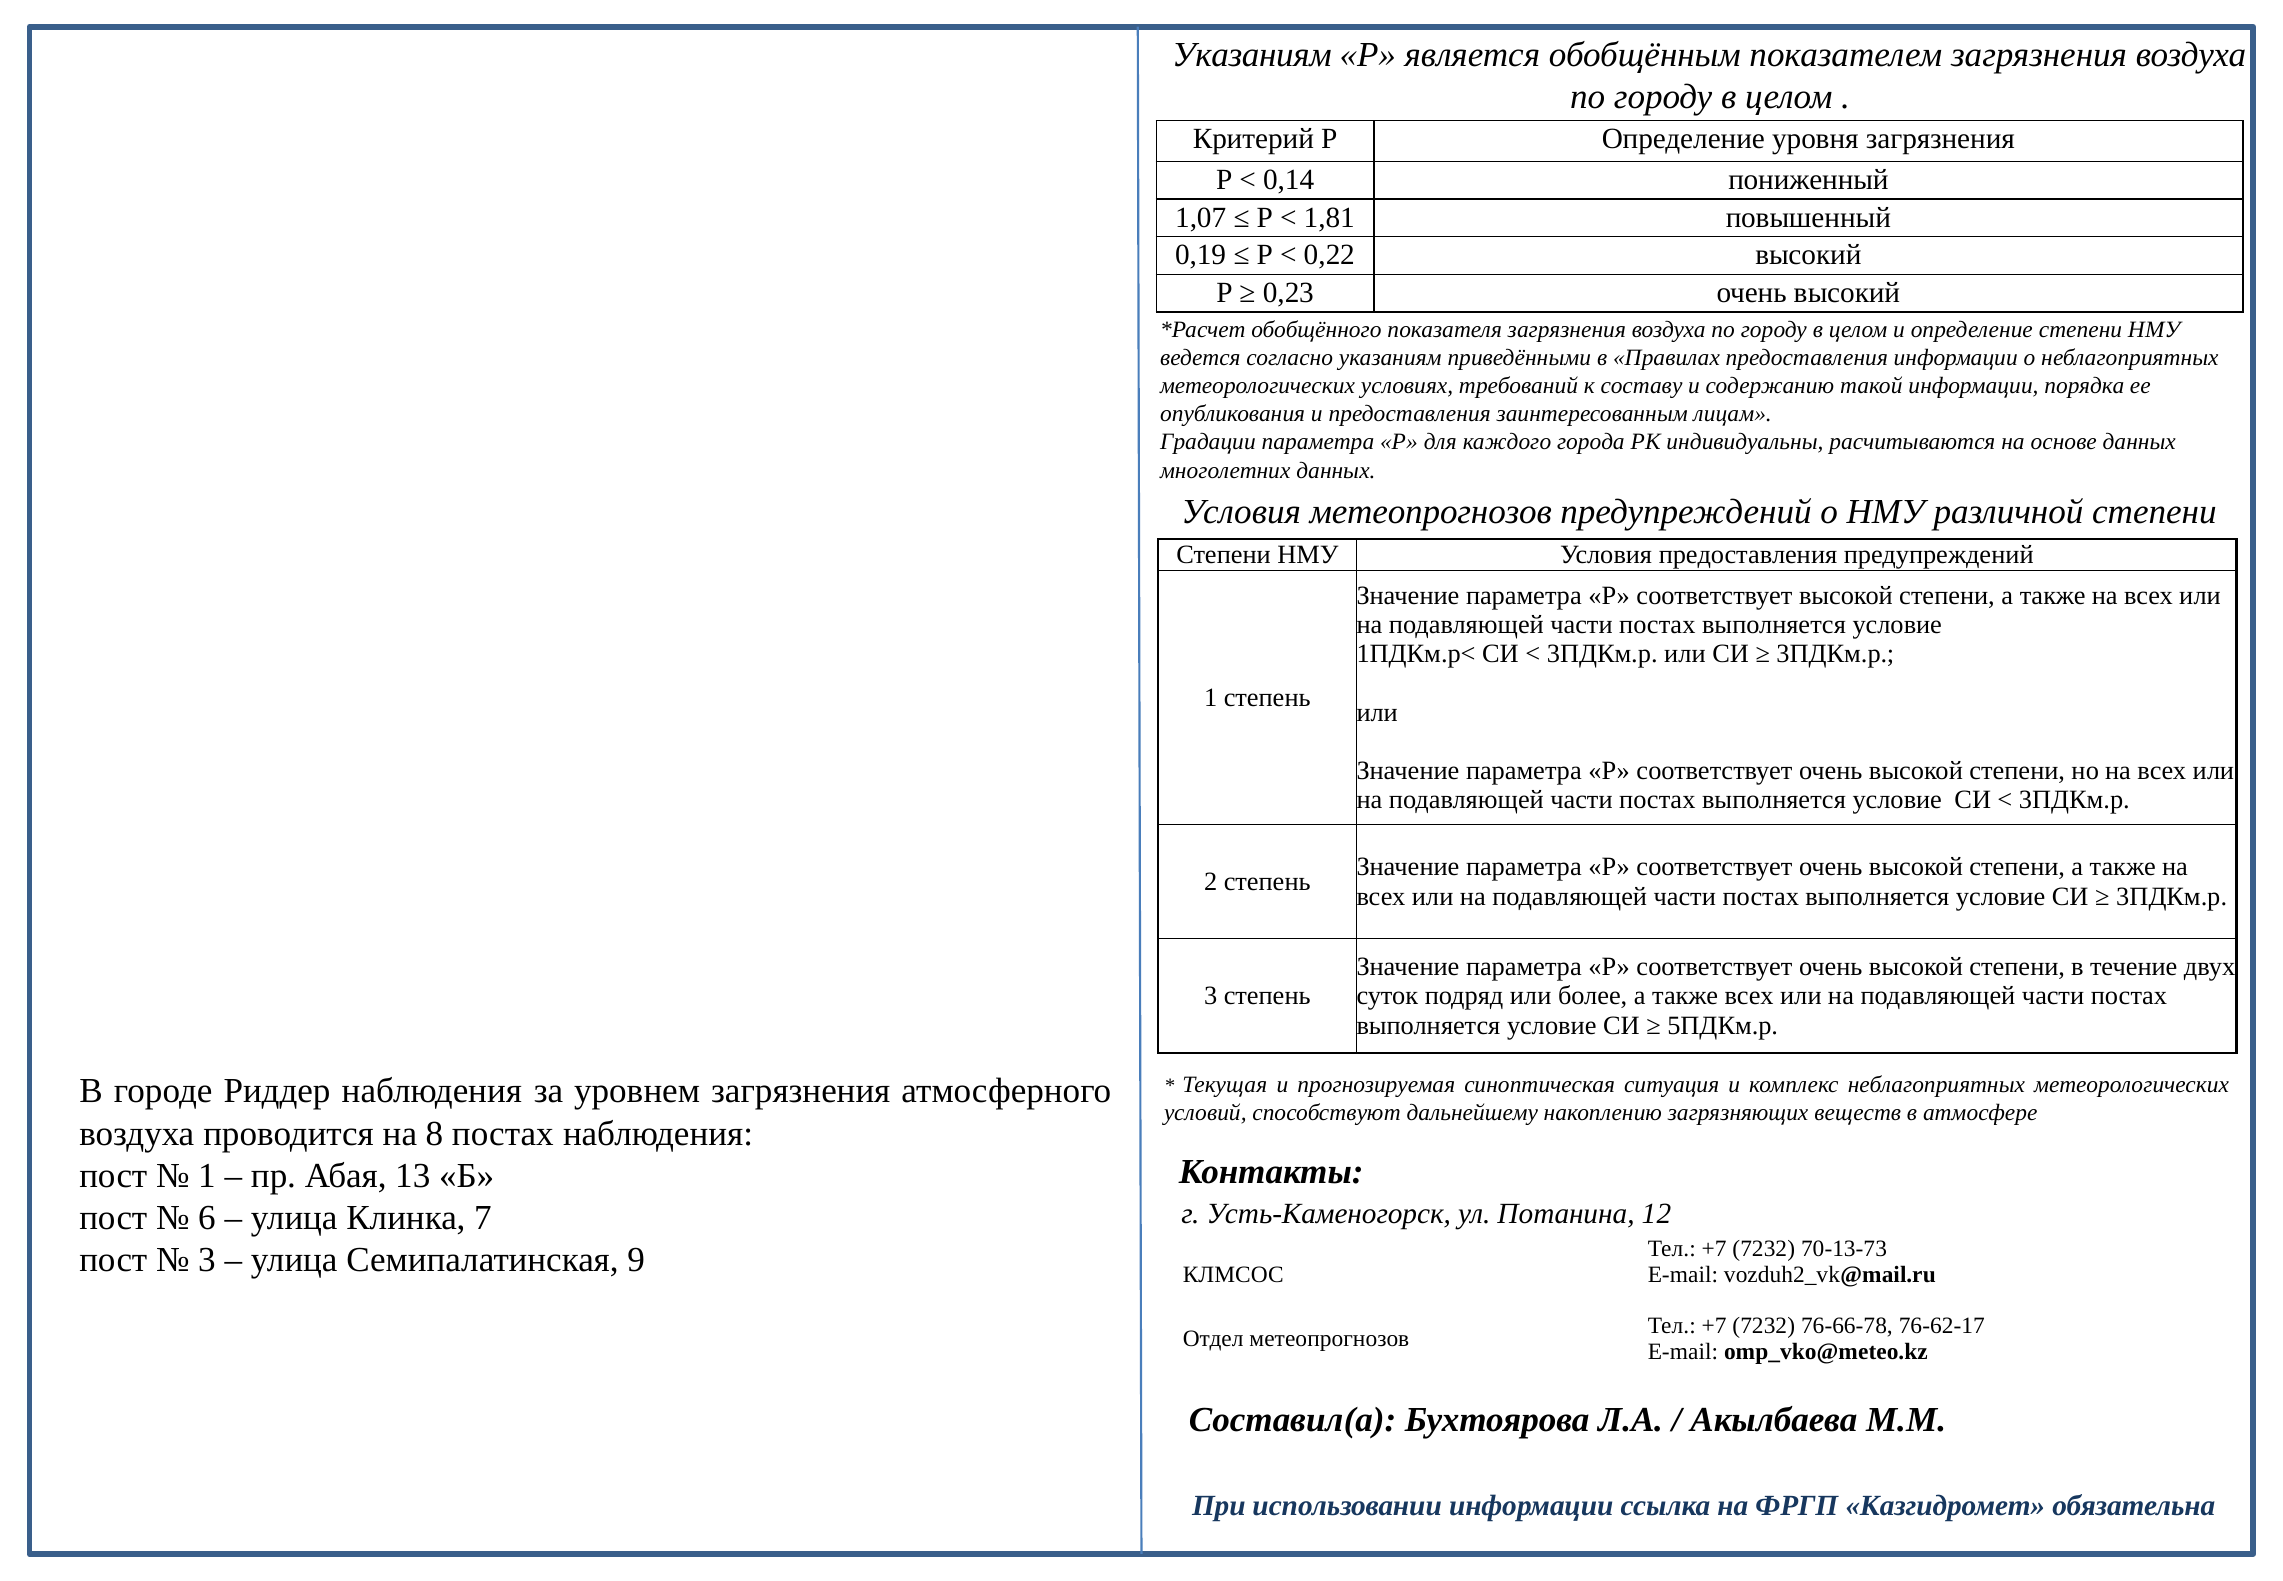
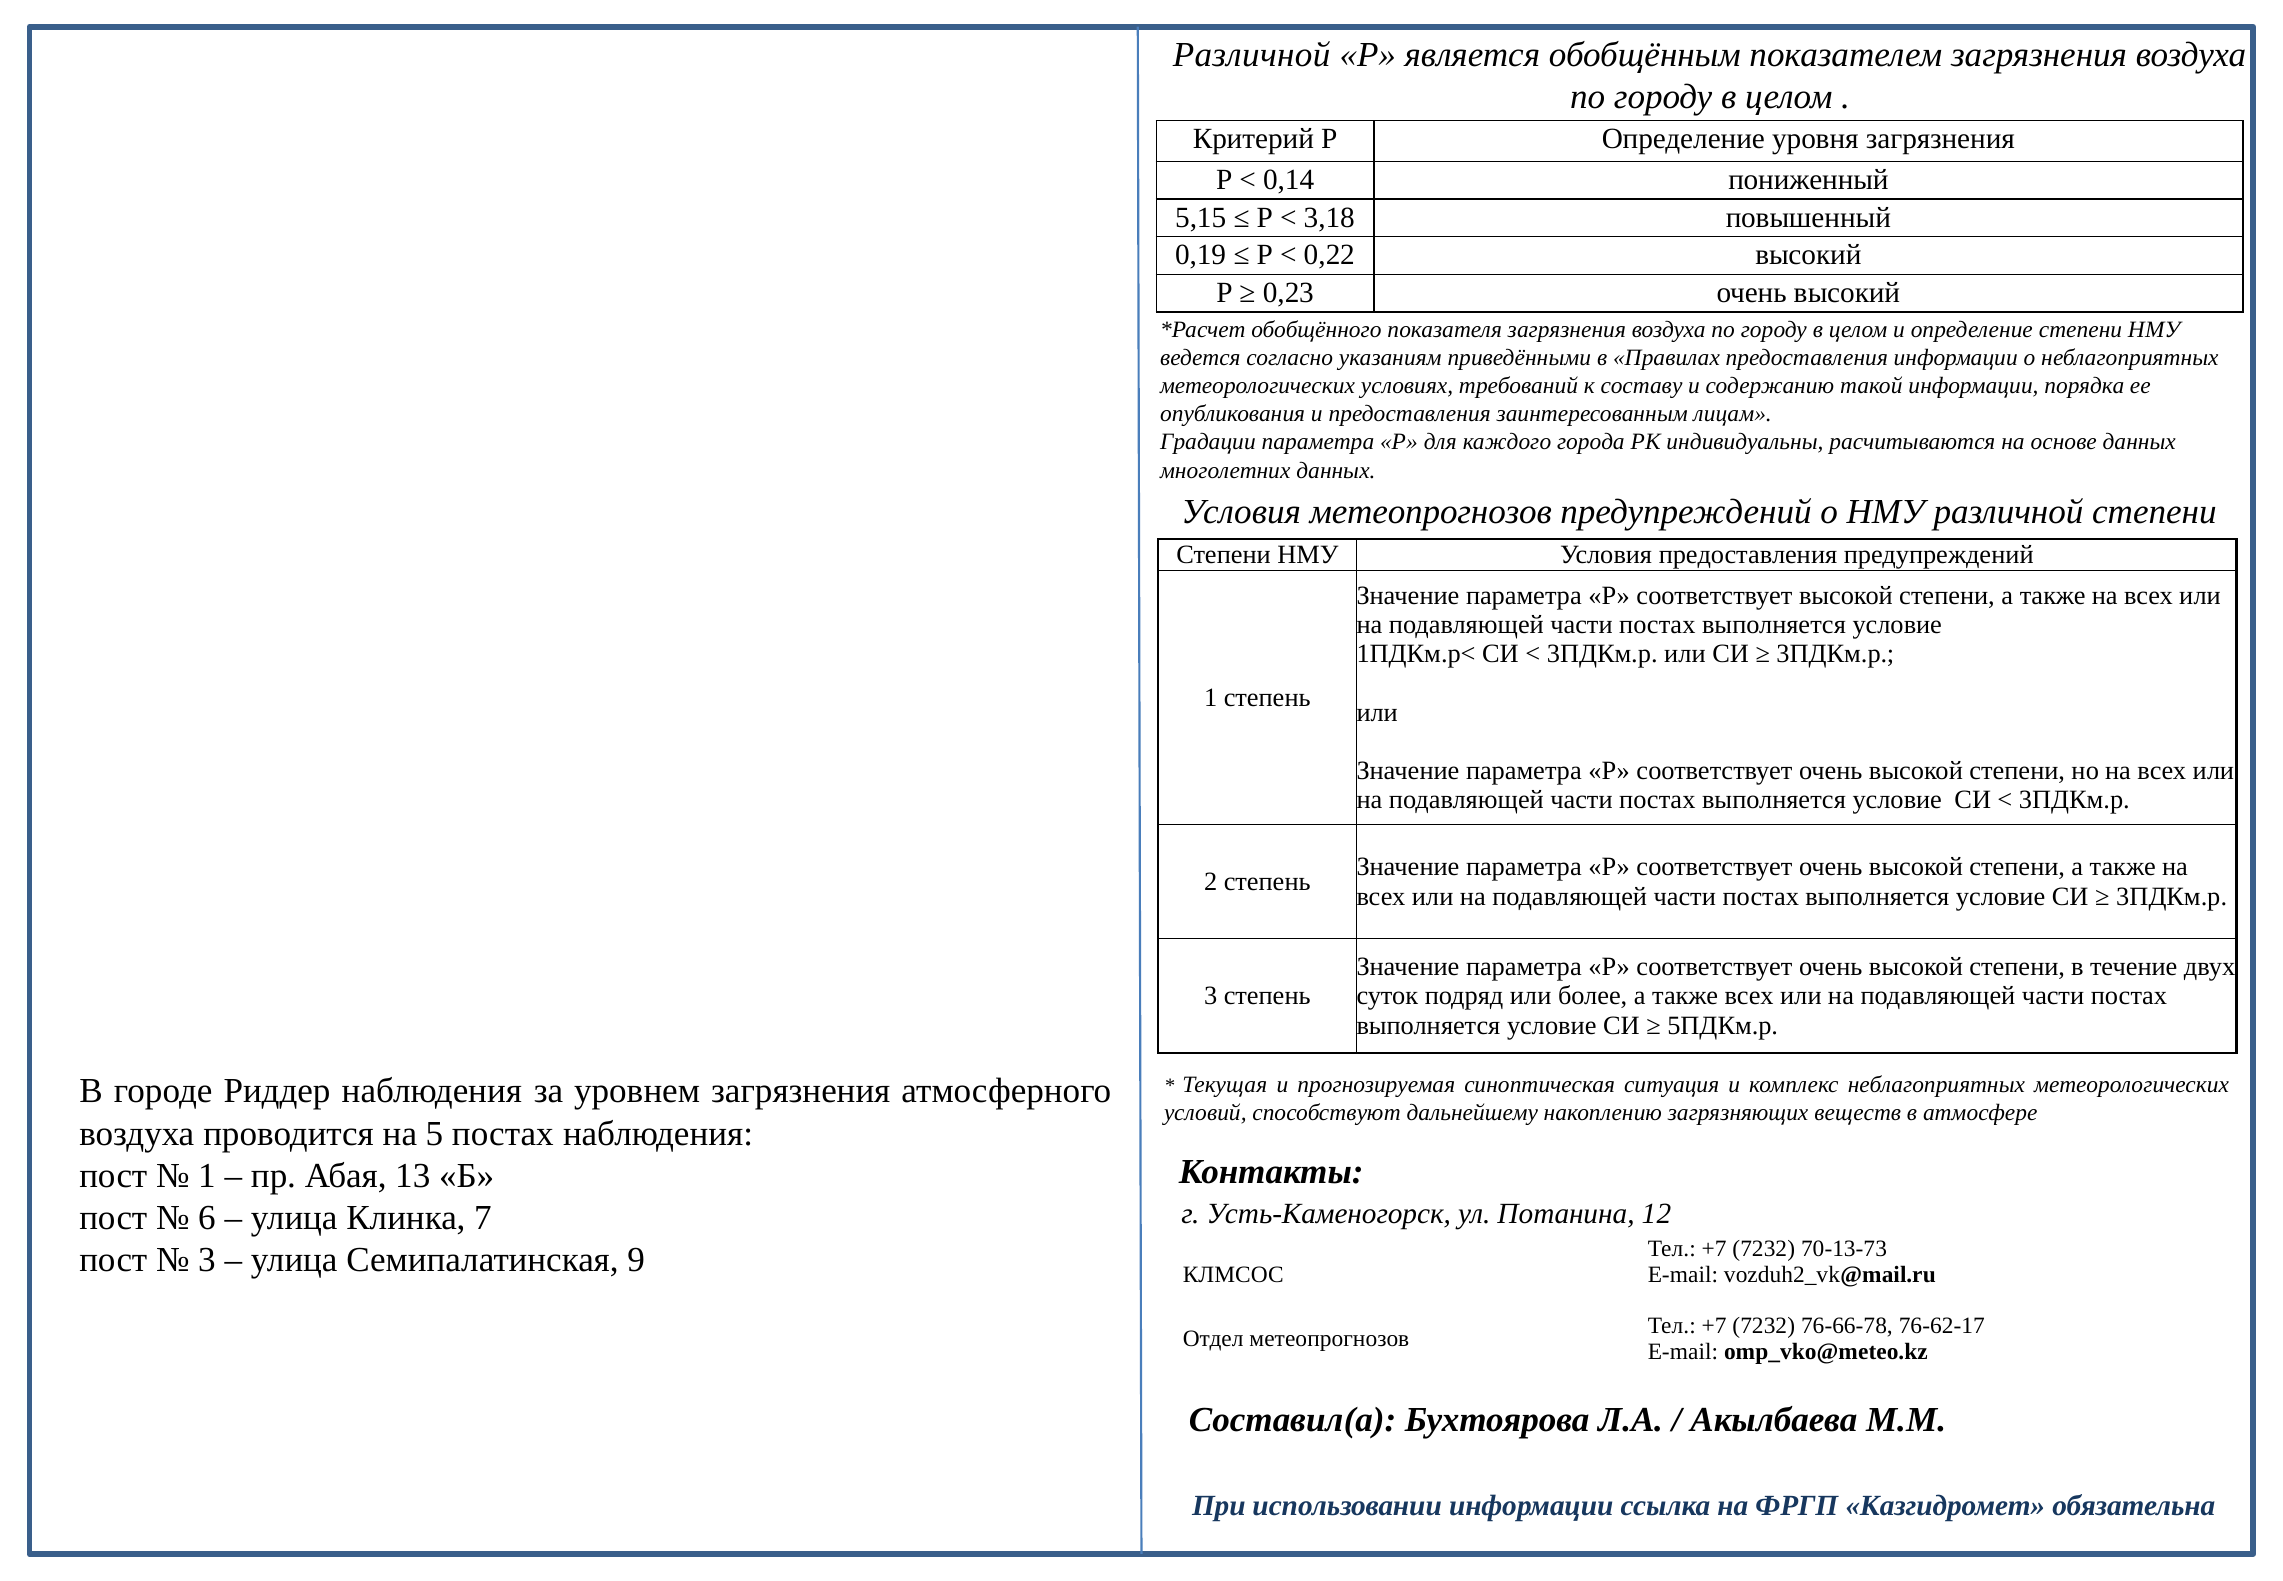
Указаниям at (1252, 55): Указаниям -> Различной
1,07: 1,07 -> 5,15
1,81: 1,81 -> 3,18
8: 8 -> 5
